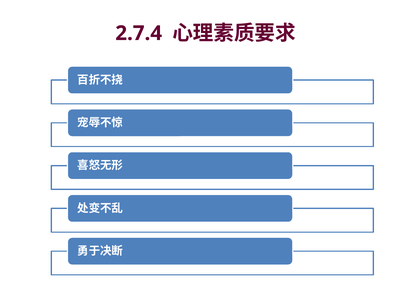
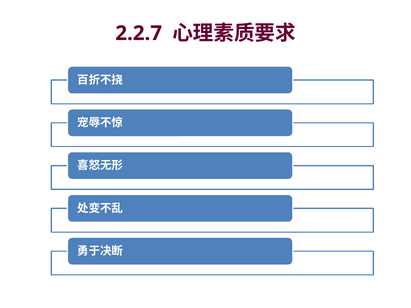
2.7.4: 2.7.4 -> 2.2.7
